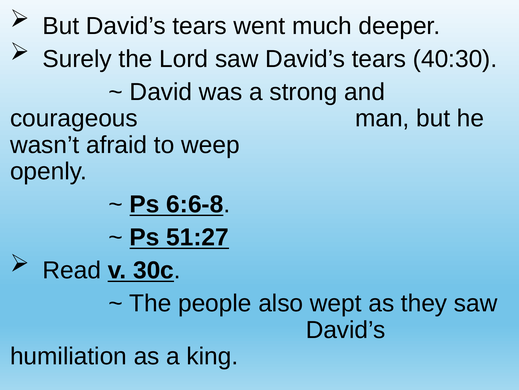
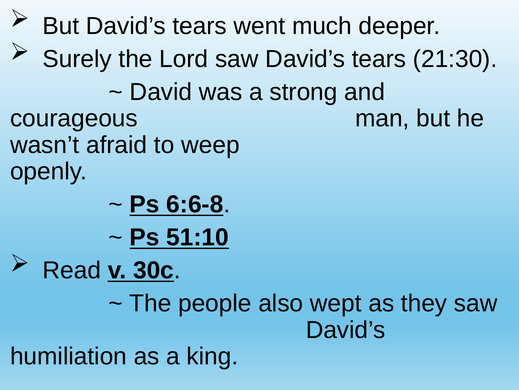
40:30: 40:30 -> 21:30
51:27: 51:27 -> 51:10
